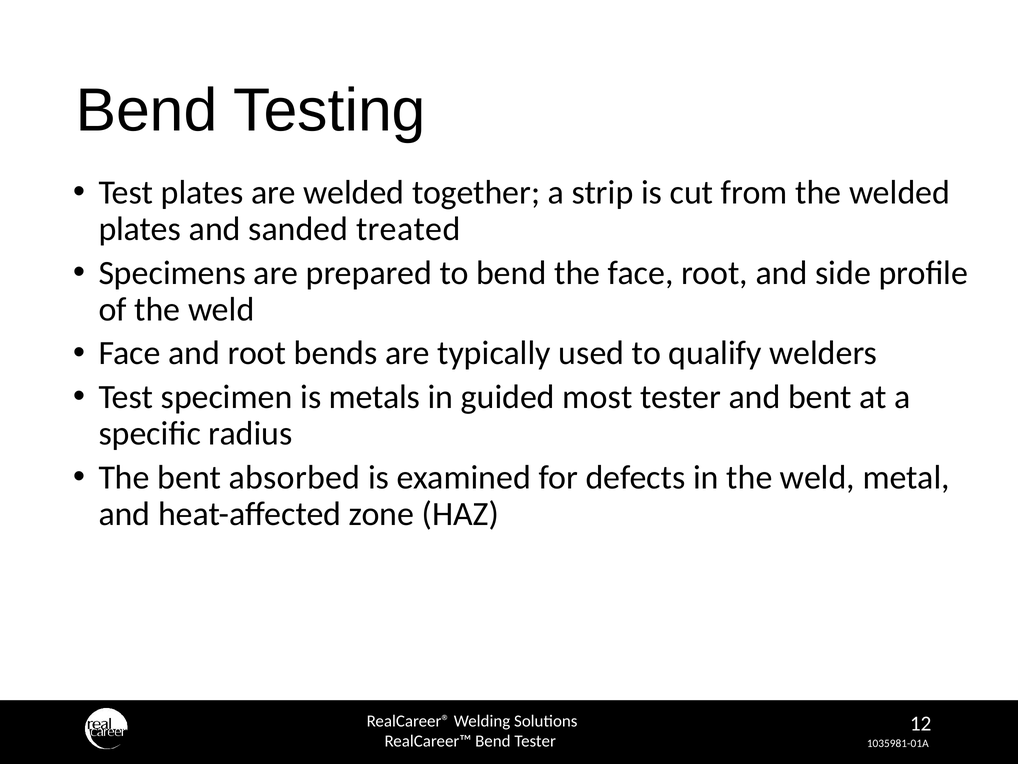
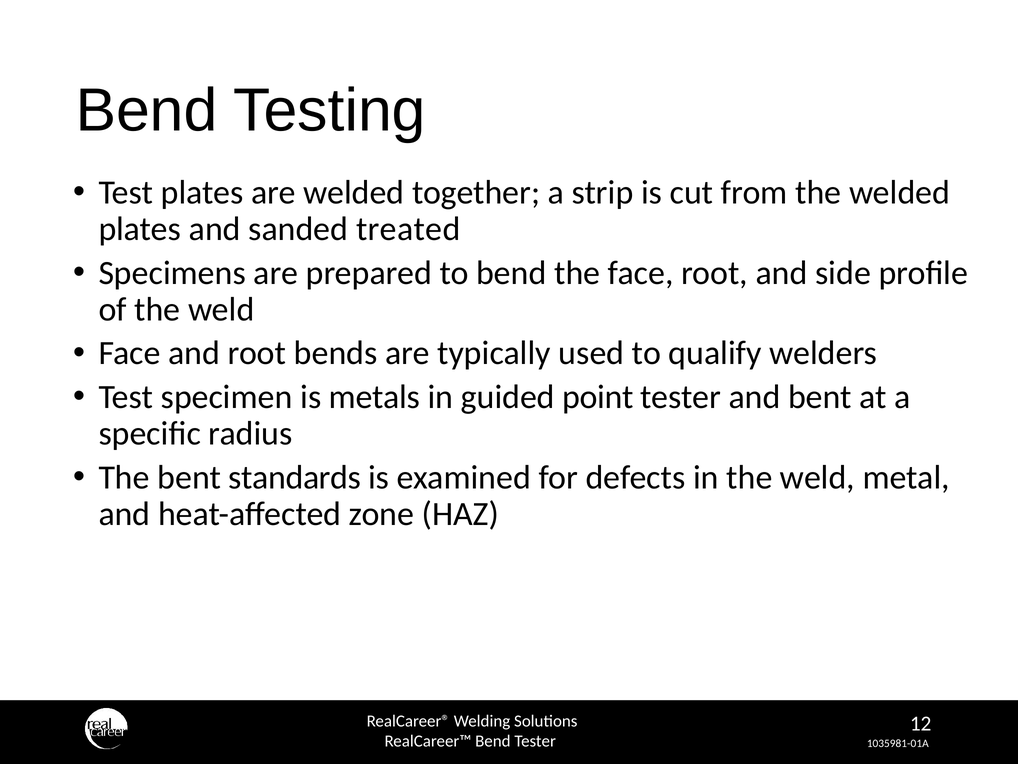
most: most -> point
absorbed: absorbed -> standards
